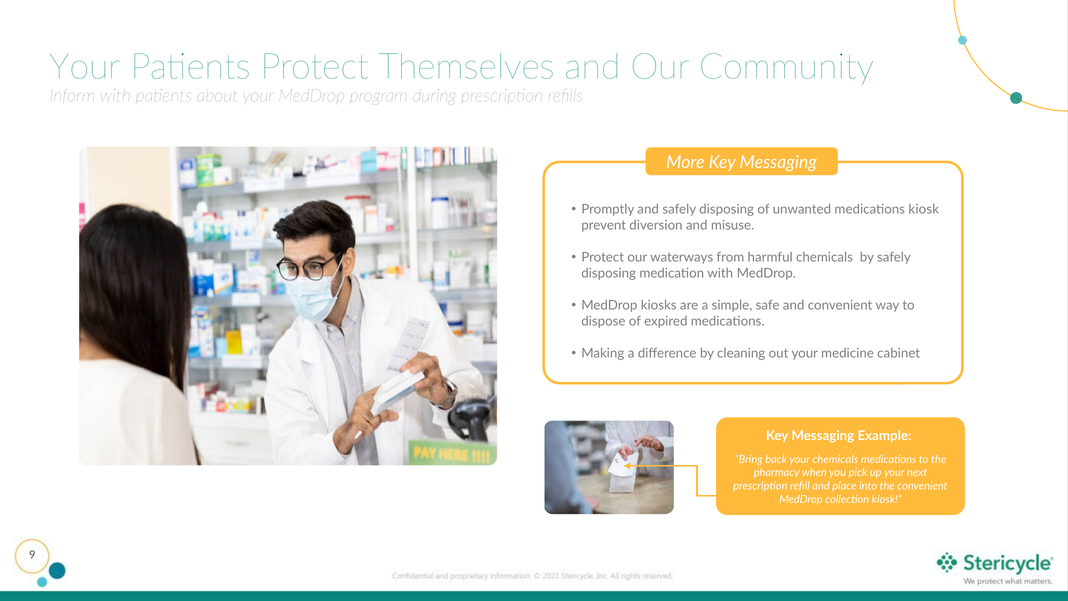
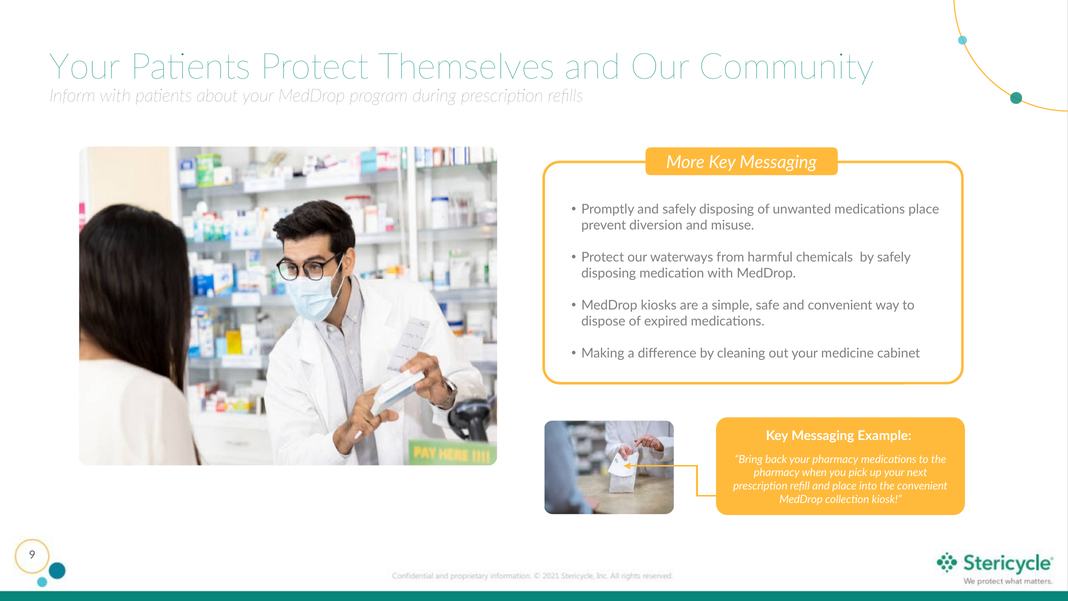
medications kiosk: kiosk -> place
your chemicals: chemicals -> pharmacy
